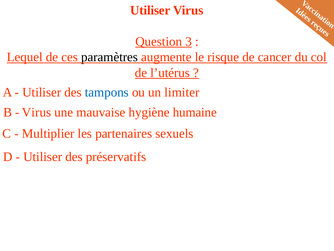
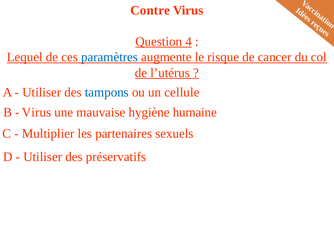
Utiliser at (150, 10): Utiliser -> Contre
3: 3 -> 4
paramètres colour: black -> blue
limiter: limiter -> cellule
